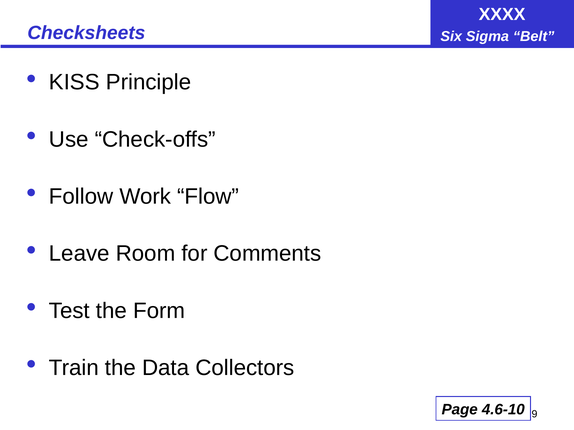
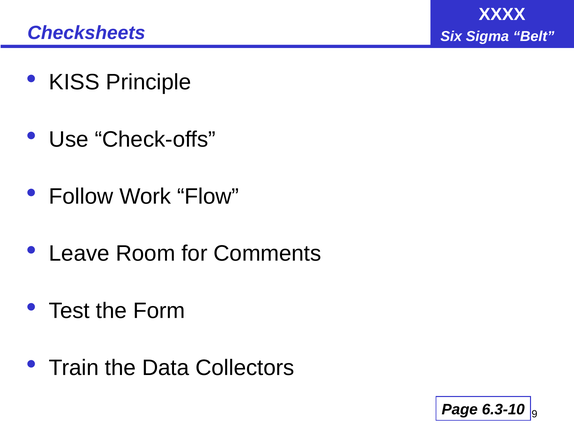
4.6-10: 4.6-10 -> 6.3-10
